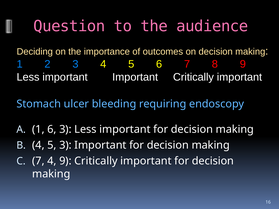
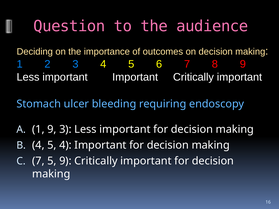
1 6: 6 -> 9
5 3: 3 -> 4
7 4: 4 -> 5
